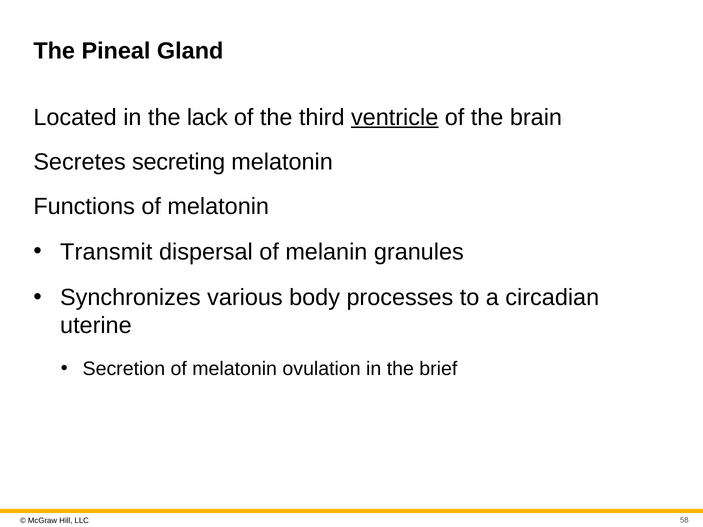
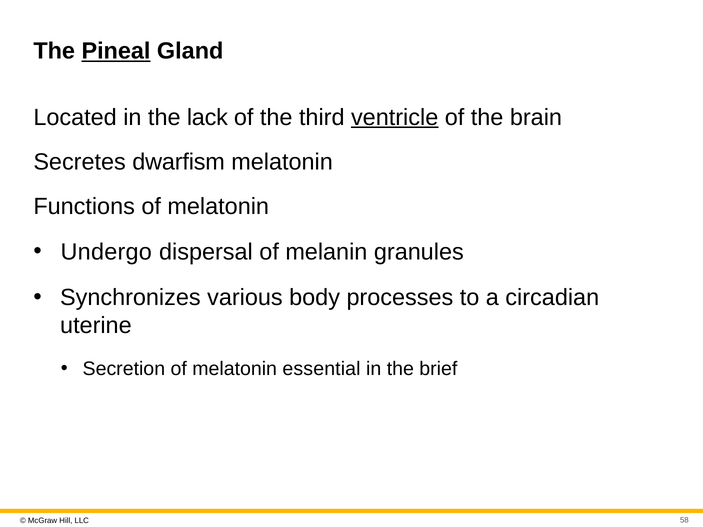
Pineal underline: none -> present
secreting: secreting -> dwarfism
Transmit: Transmit -> Undergo
ovulation: ovulation -> essential
